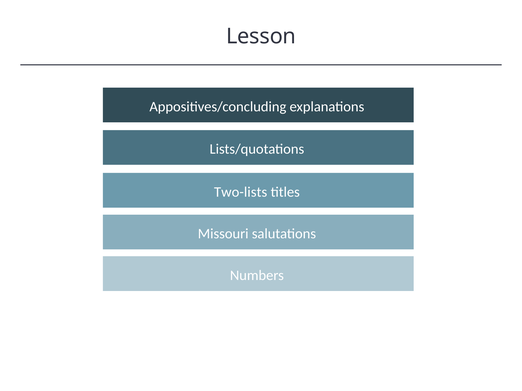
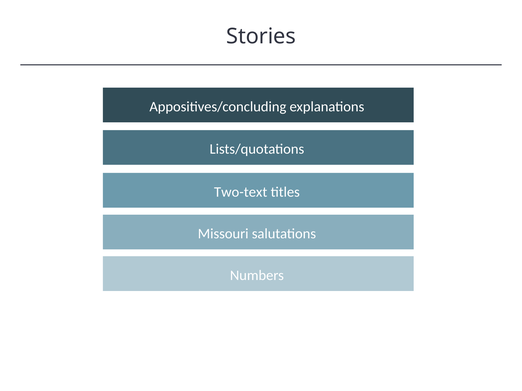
Lesson: Lesson -> Stories
Two-lists: Two-lists -> Two-text
